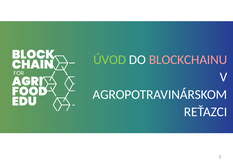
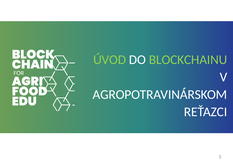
BLOCKCHAINU colour: pink -> light green
